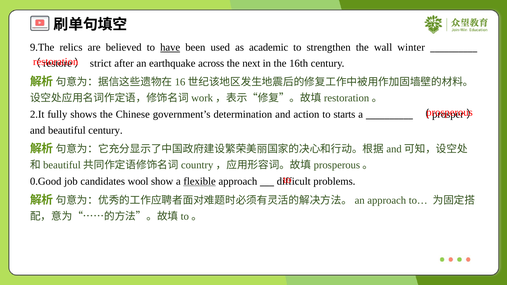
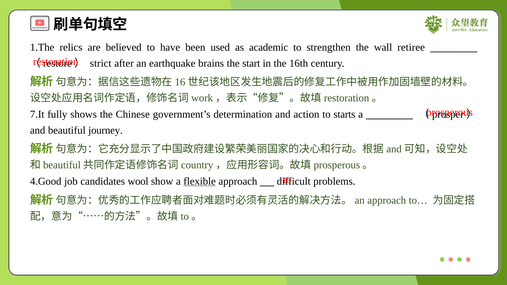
9.The: 9.The -> 1.The
have underline: present -> none
winter: winter -> retiree
across: across -> brains
next: next -> start
2.It: 2.It -> 7.It
beautiful century: century -> journey
0.Good: 0.Good -> 4.Good
